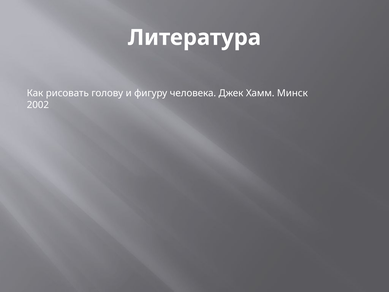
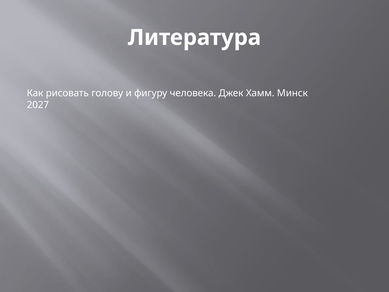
2002: 2002 -> 2027
